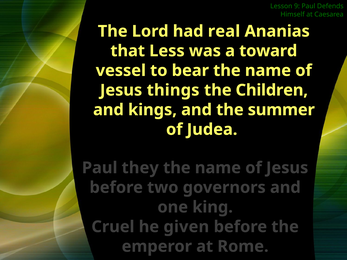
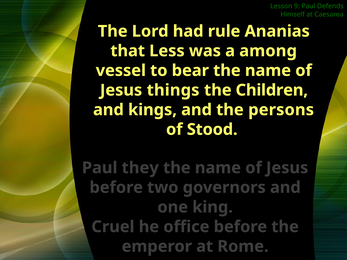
real: real -> rule
toward: toward -> among
summer: summer -> persons
Judea: Judea -> Stood
given: given -> office
